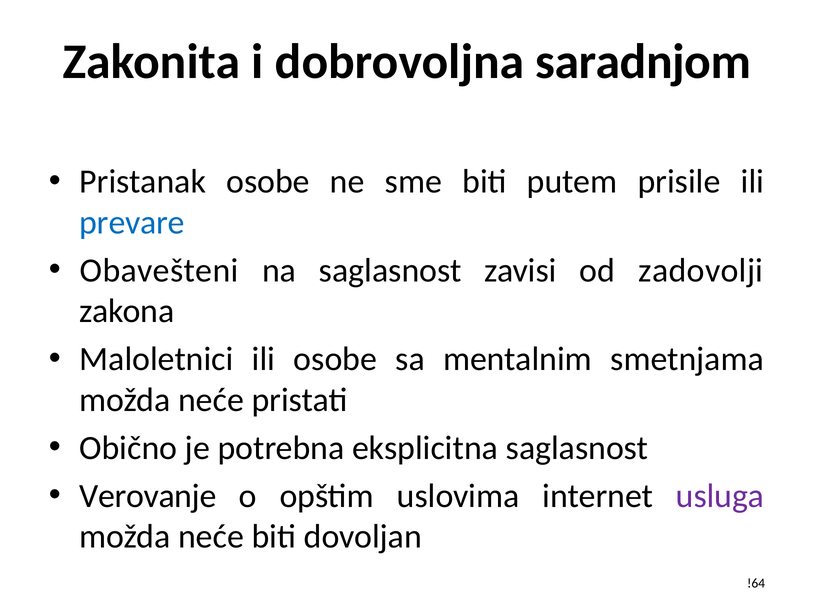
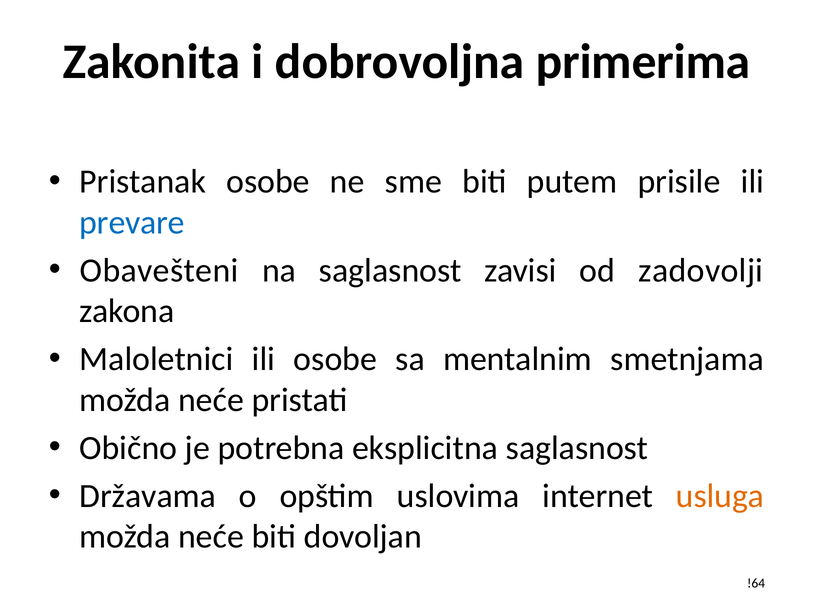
saradnjom: saradnjom -> primerima
Verovanje: Verovanje -> Državama
usluga colour: purple -> orange
